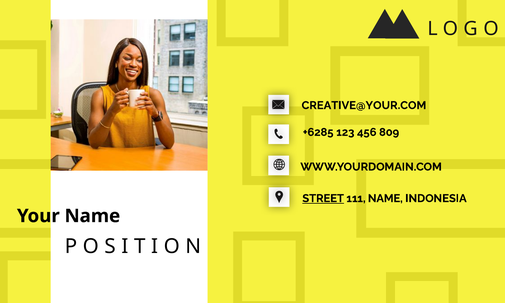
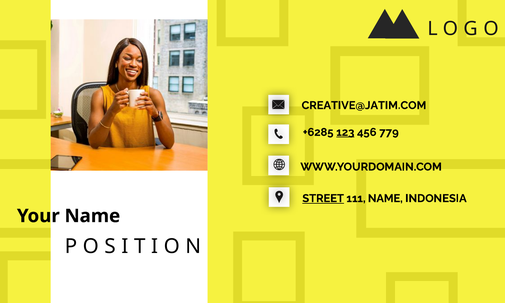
CREATIVE@YOUR.COM: CREATIVE@YOUR.COM -> CREATIVE@JATIM.COM
123 underline: none -> present
809: 809 -> 779
